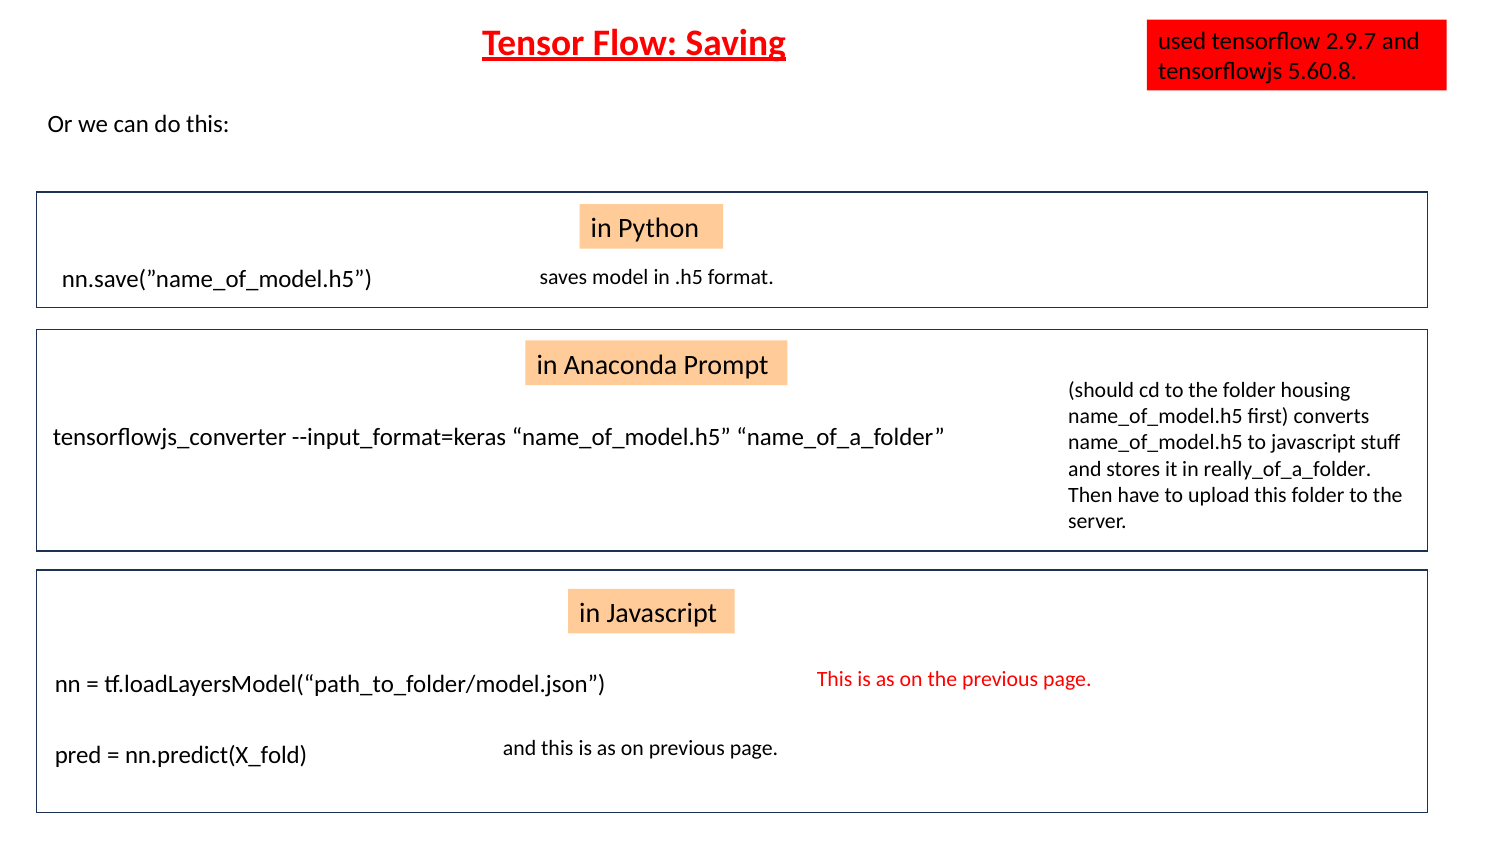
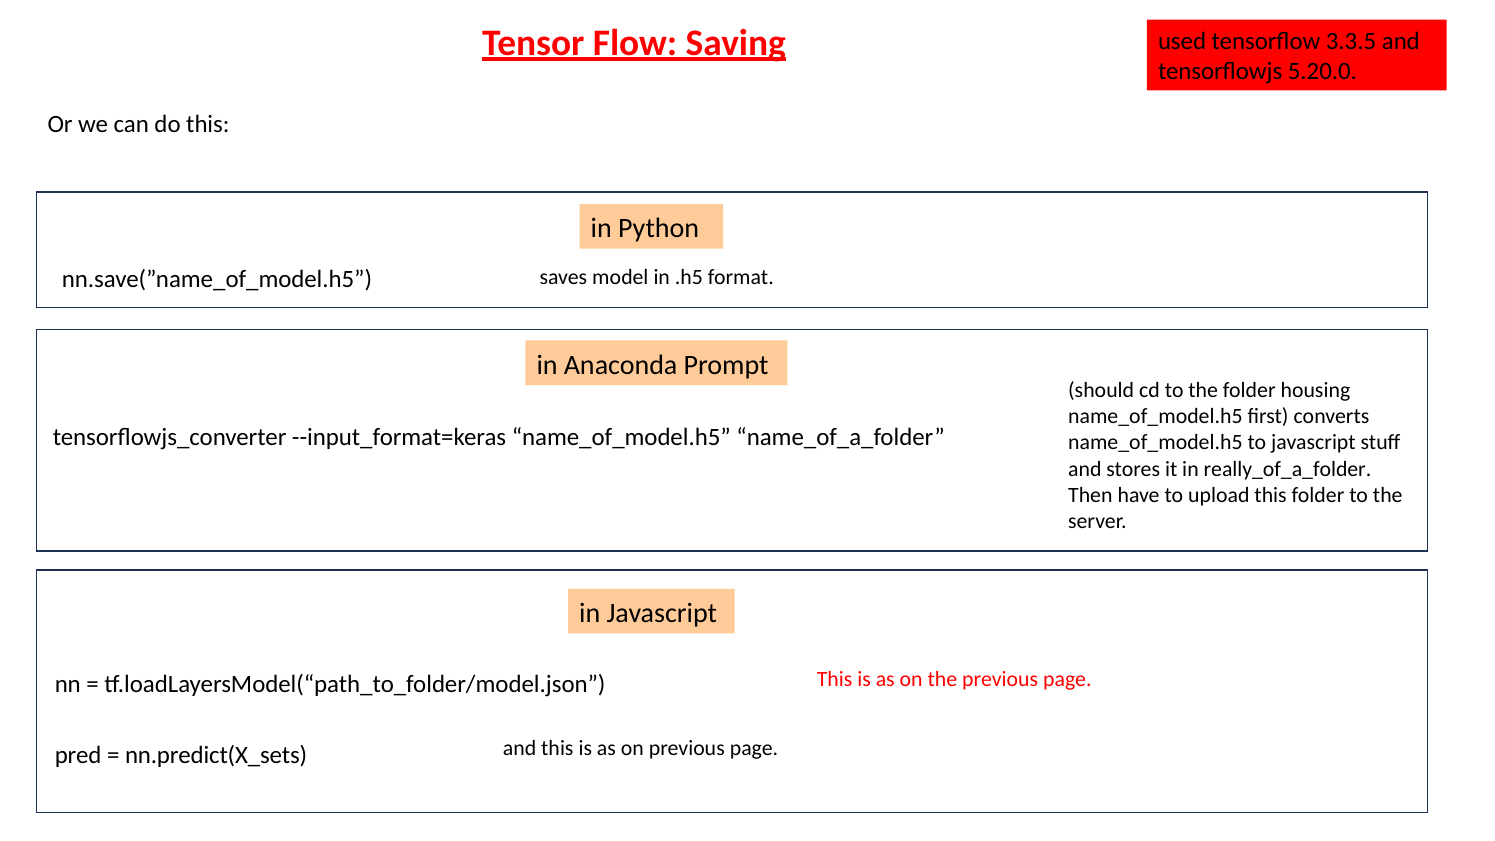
2.9.7: 2.9.7 -> 3.3.5
5.60.8: 5.60.8 -> 5.20.0
nn.predict(X_fold: nn.predict(X_fold -> nn.predict(X_sets
